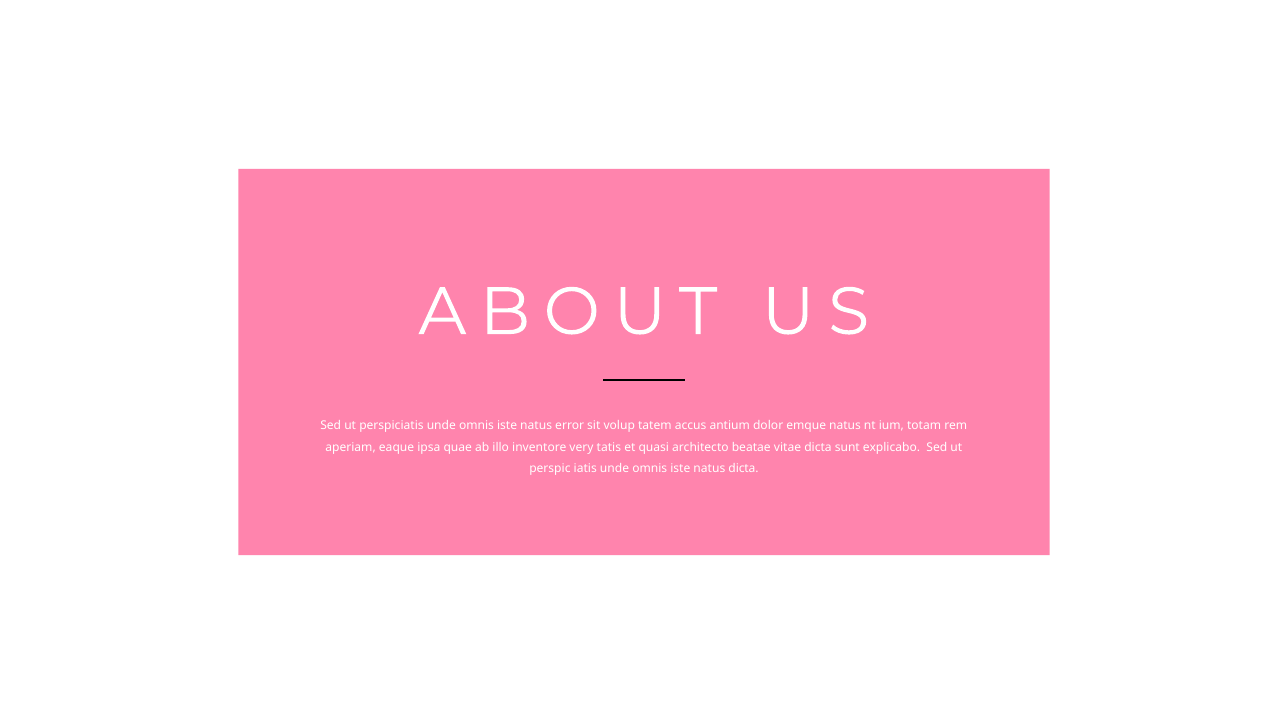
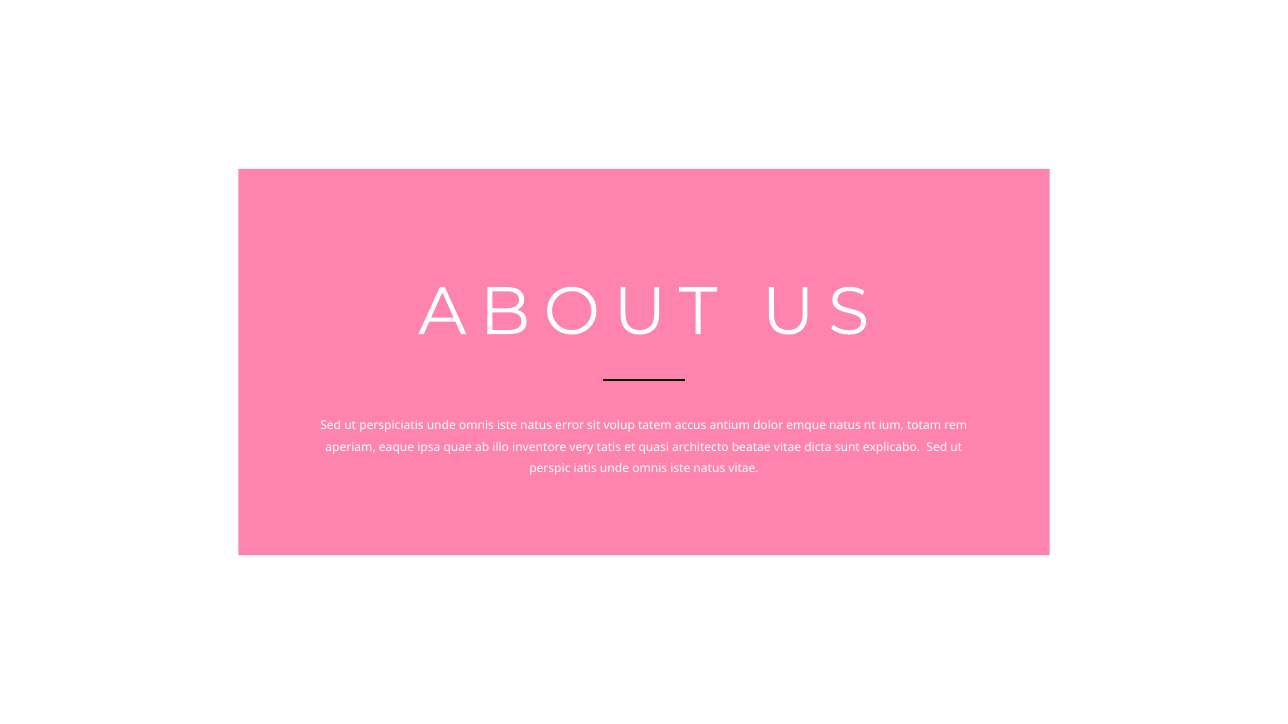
natus dicta: dicta -> vitae
